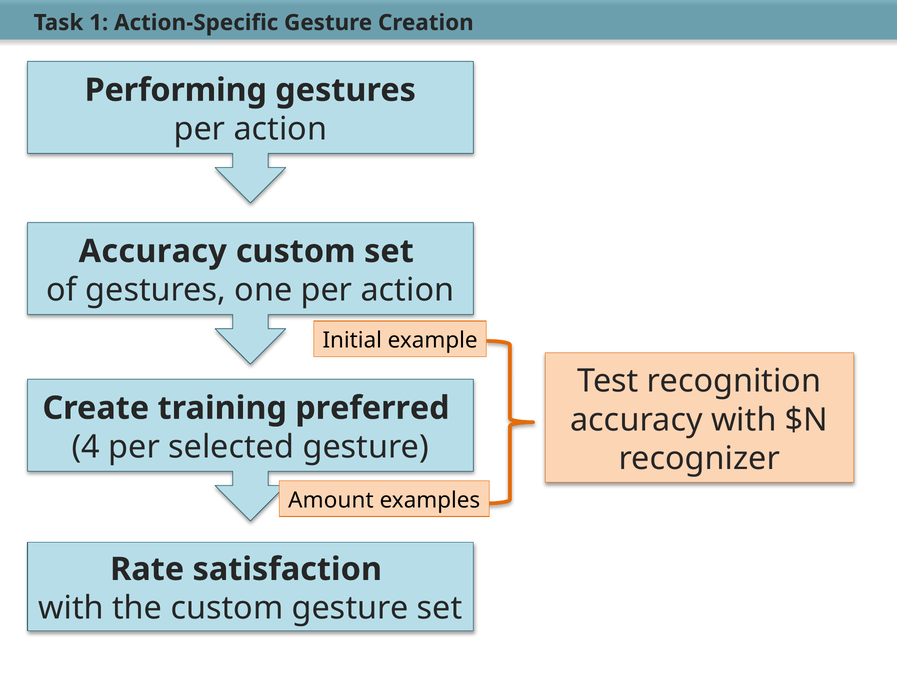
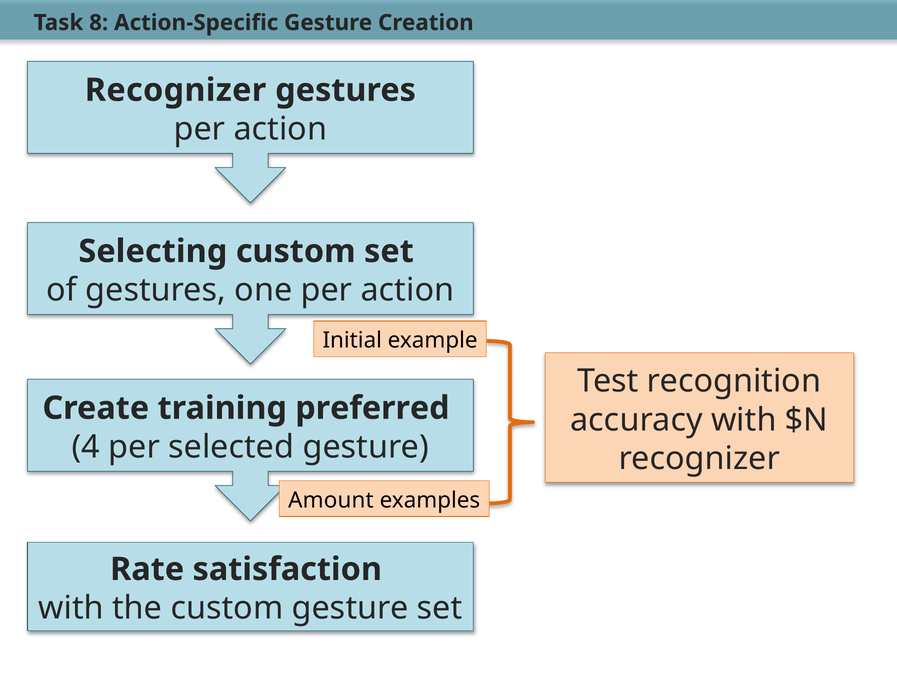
1: 1 -> 8
Performing at (176, 90): Performing -> Recognizer
Accuracy at (153, 251): Accuracy -> Selecting
